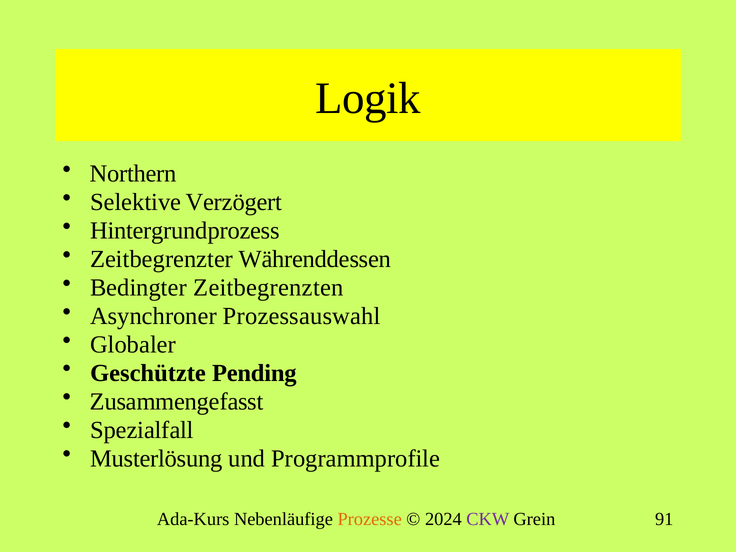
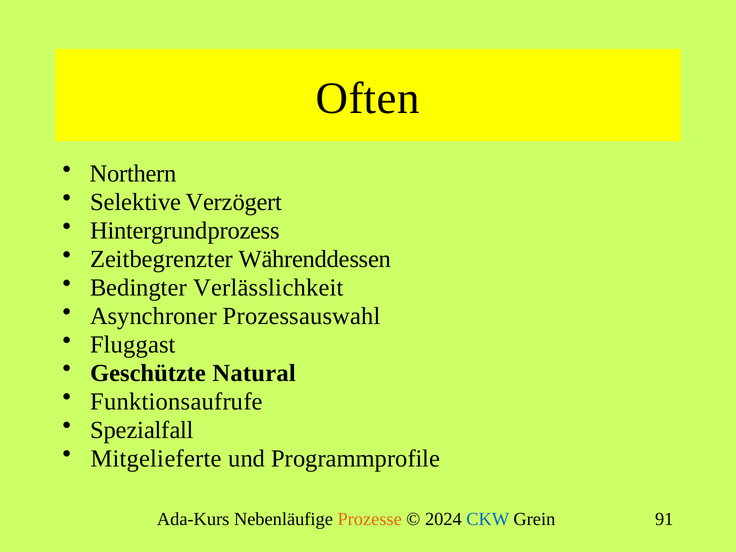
Logik: Logik -> Often
Zeitbegrenzten: Zeitbegrenzten -> Verlässlichkeit
Globaler: Globaler -> Fluggast
Pending: Pending -> Natural
Zusammengefasst: Zusammengefasst -> Funktionsaufrufe
Musterlösung: Musterlösung -> Mitgelieferte
CKW colour: purple -> blue
